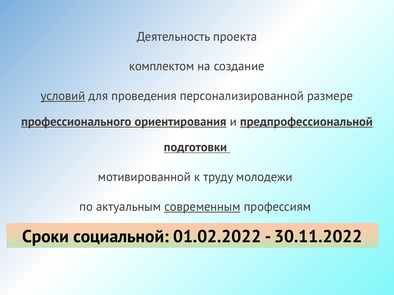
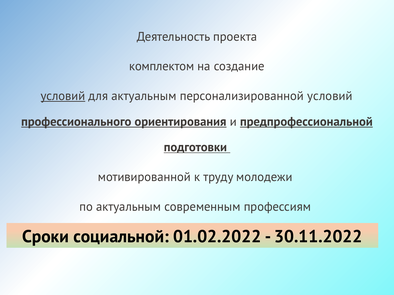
для проведения: проведения -> актуальным
персонализированной размере: размере -> условий
современным underline: present -> none
